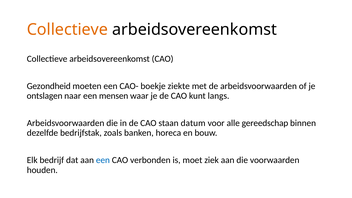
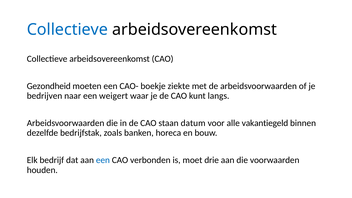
Collectieve at (67, 30) colour: orange -> blue
ontslagen: ontslagen -> bedrijven
mensen: mensen -> weigert
gereedschap: gereedschap -> vakantiegeld
ziek: ziek -> drie
